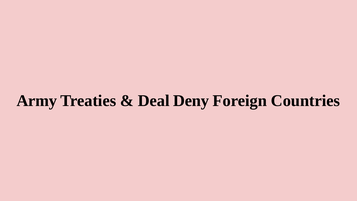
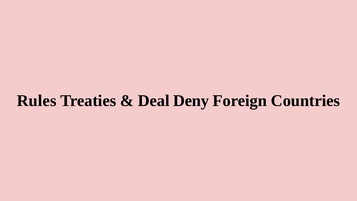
Army: Army -> Rules
